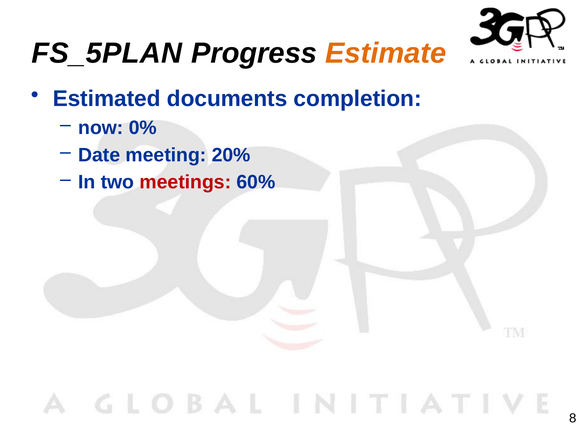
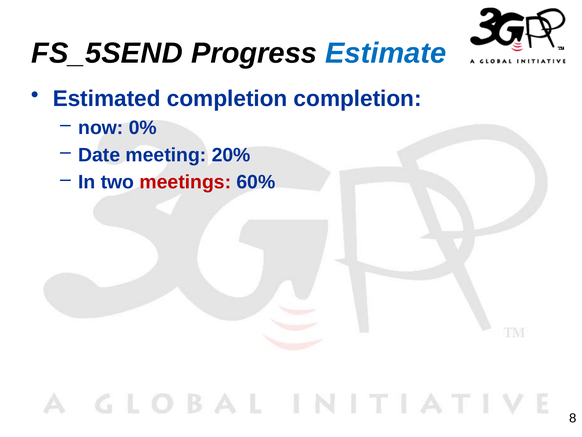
FS_5PLAN: FS_5PLAN -> FS_5SEND
Estimate colour: orange -> blue
Estimated documents: documents -> completion
